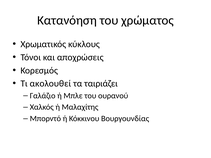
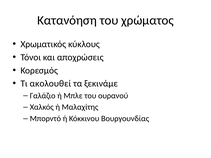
ταιριάζει: ταιριάζει -> ξεκινάμε
